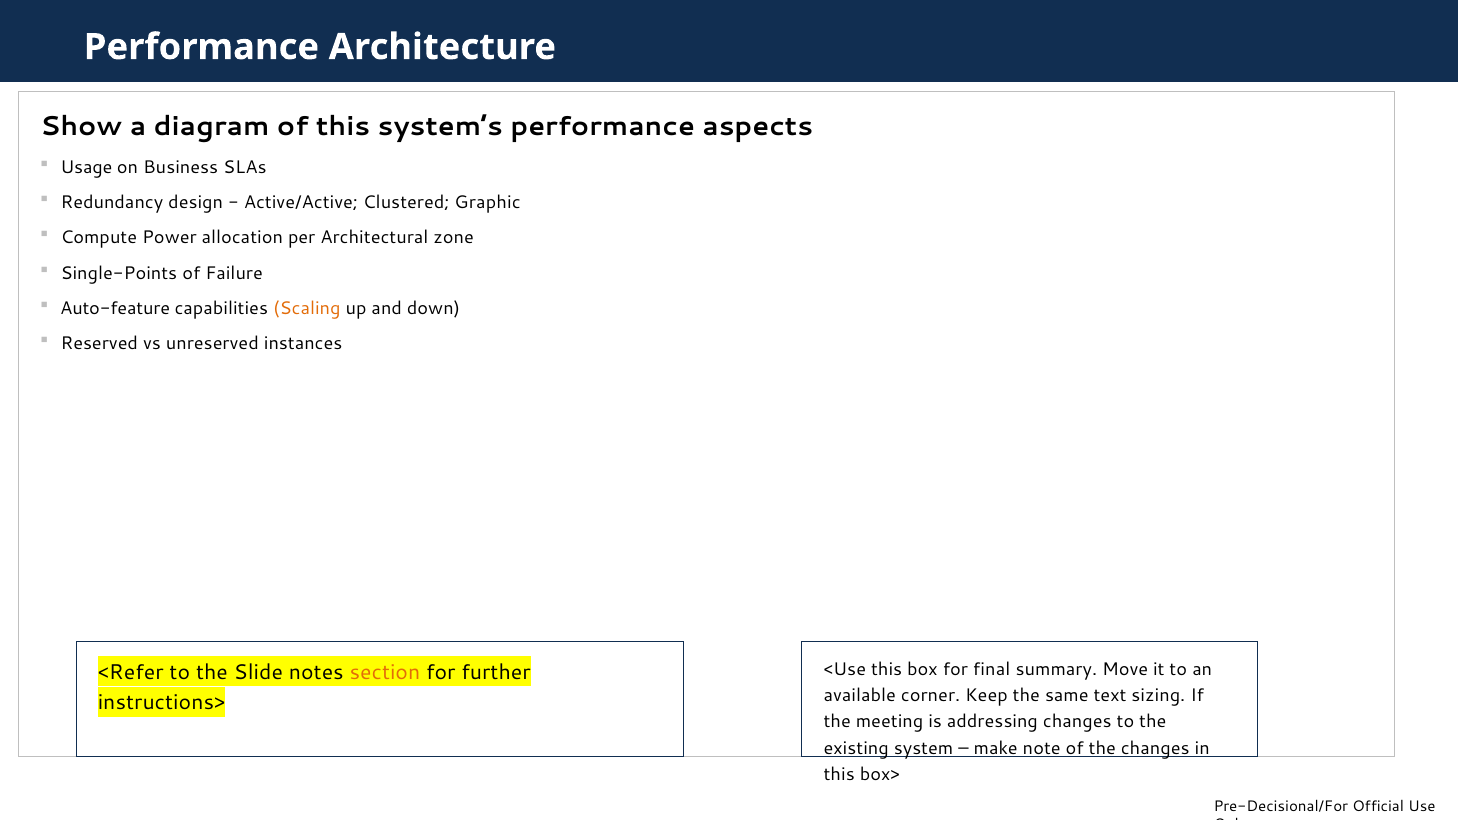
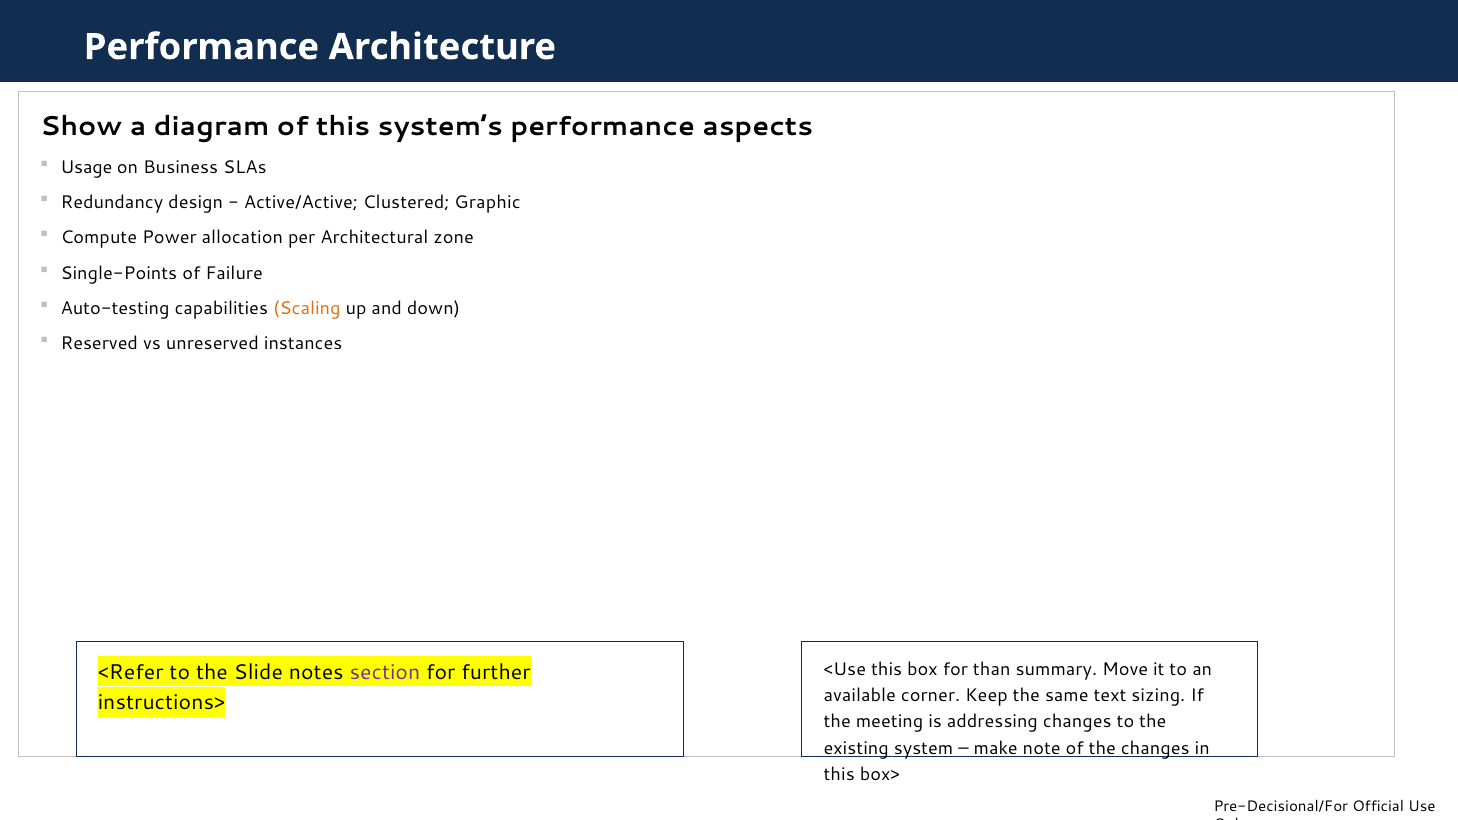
Auto-feature: Auto-feature -> Auto-testing
final: final -> than
section colour: orange -> purple
